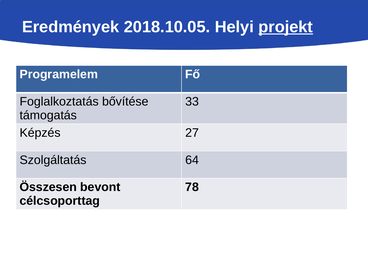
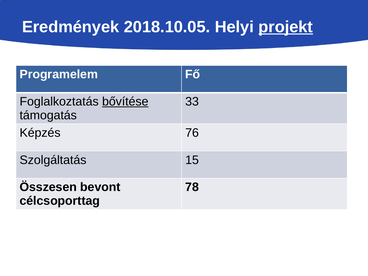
bővítése underline: none -> present
27: 27 -> 76
64: 64 -> 15
